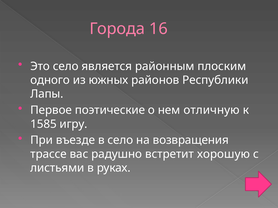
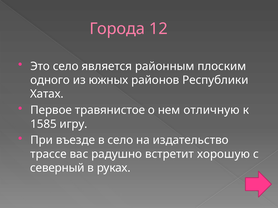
16: 16 -> 12
Лапы: Лапы -> Хатах
поэтические: поэтические -> травянистое
возвращения: возвращения -> издательство
листьями: листьями -> северный
